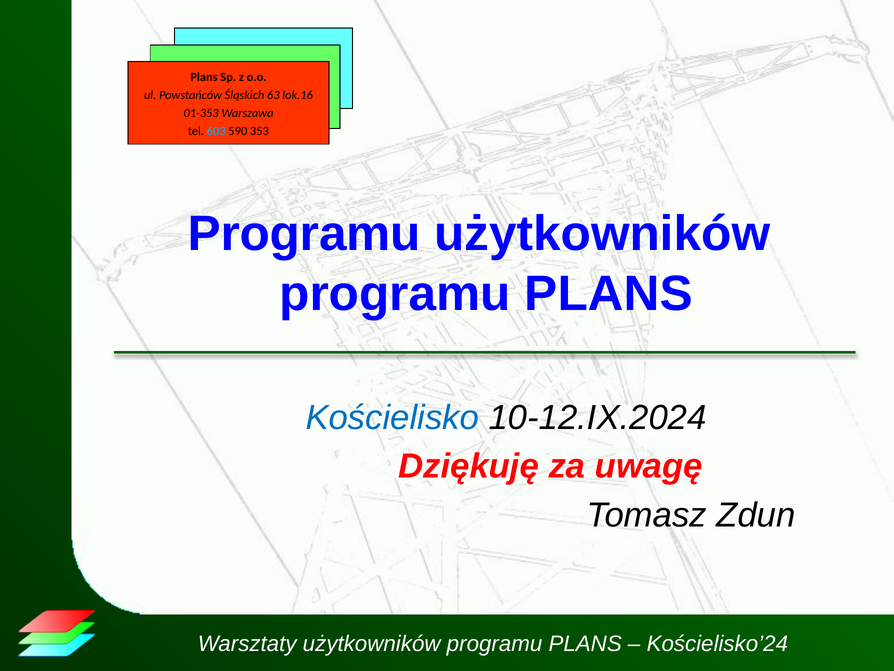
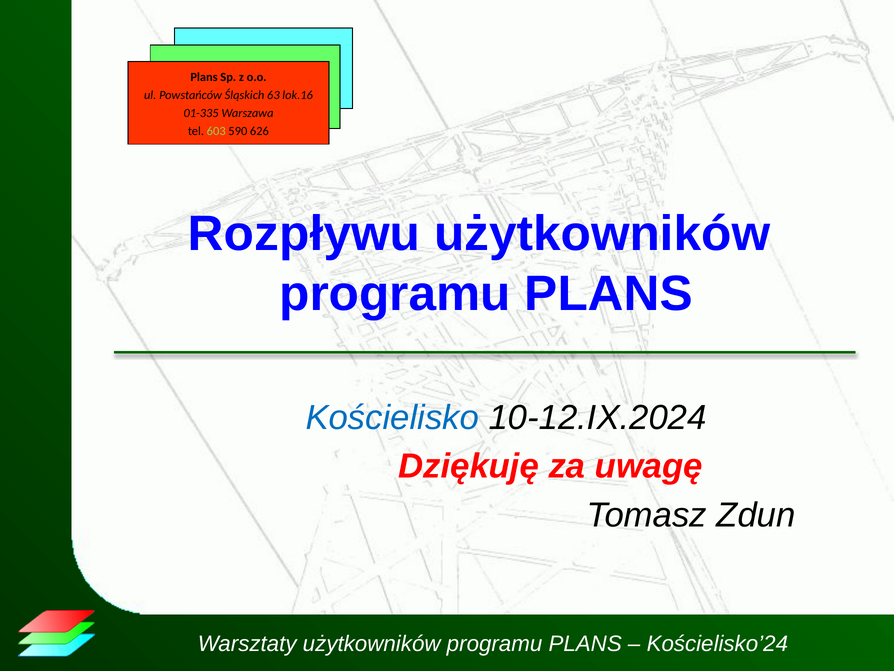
01-353: 01-353 -> 01-335
603 colour: light blue -> light green
353: 353 -> 626
Programu at (304, 234): Programu -> Rozpływu
